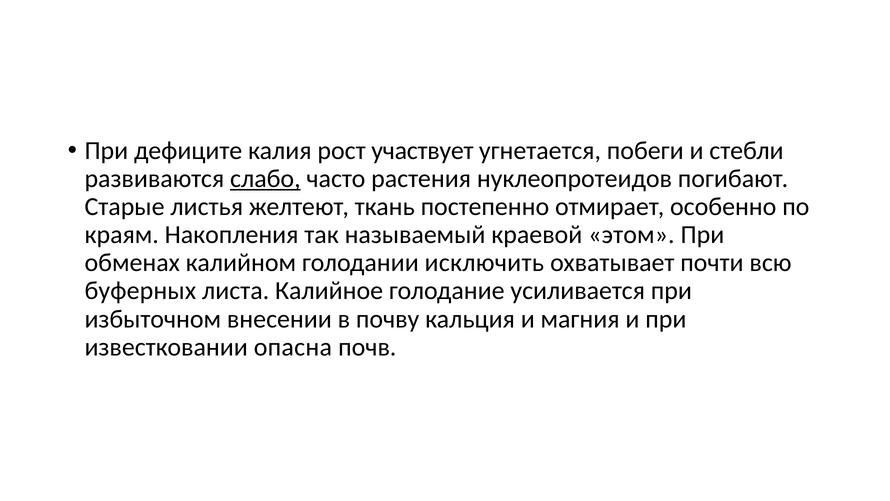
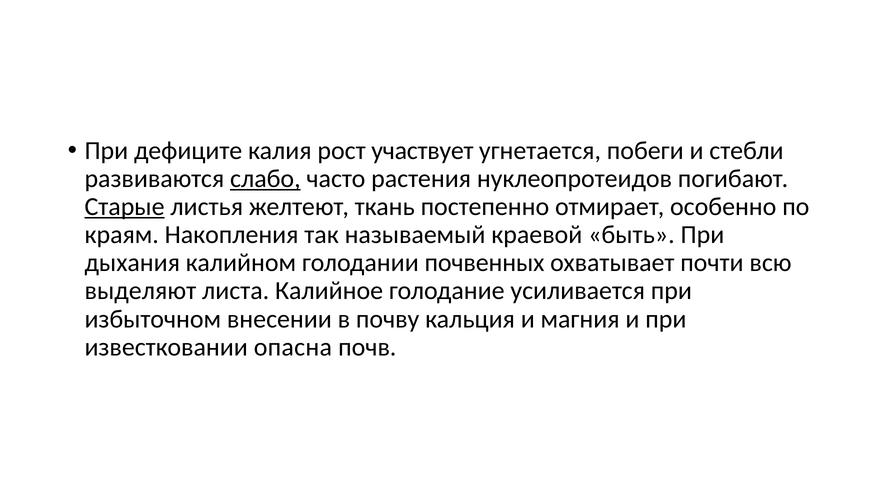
Старые underline: none -> present
этом: этом -> быть
обменах: обменах -> дыхания
исключить: исключить -> почвенных
буферных: буферных -> выделяют
